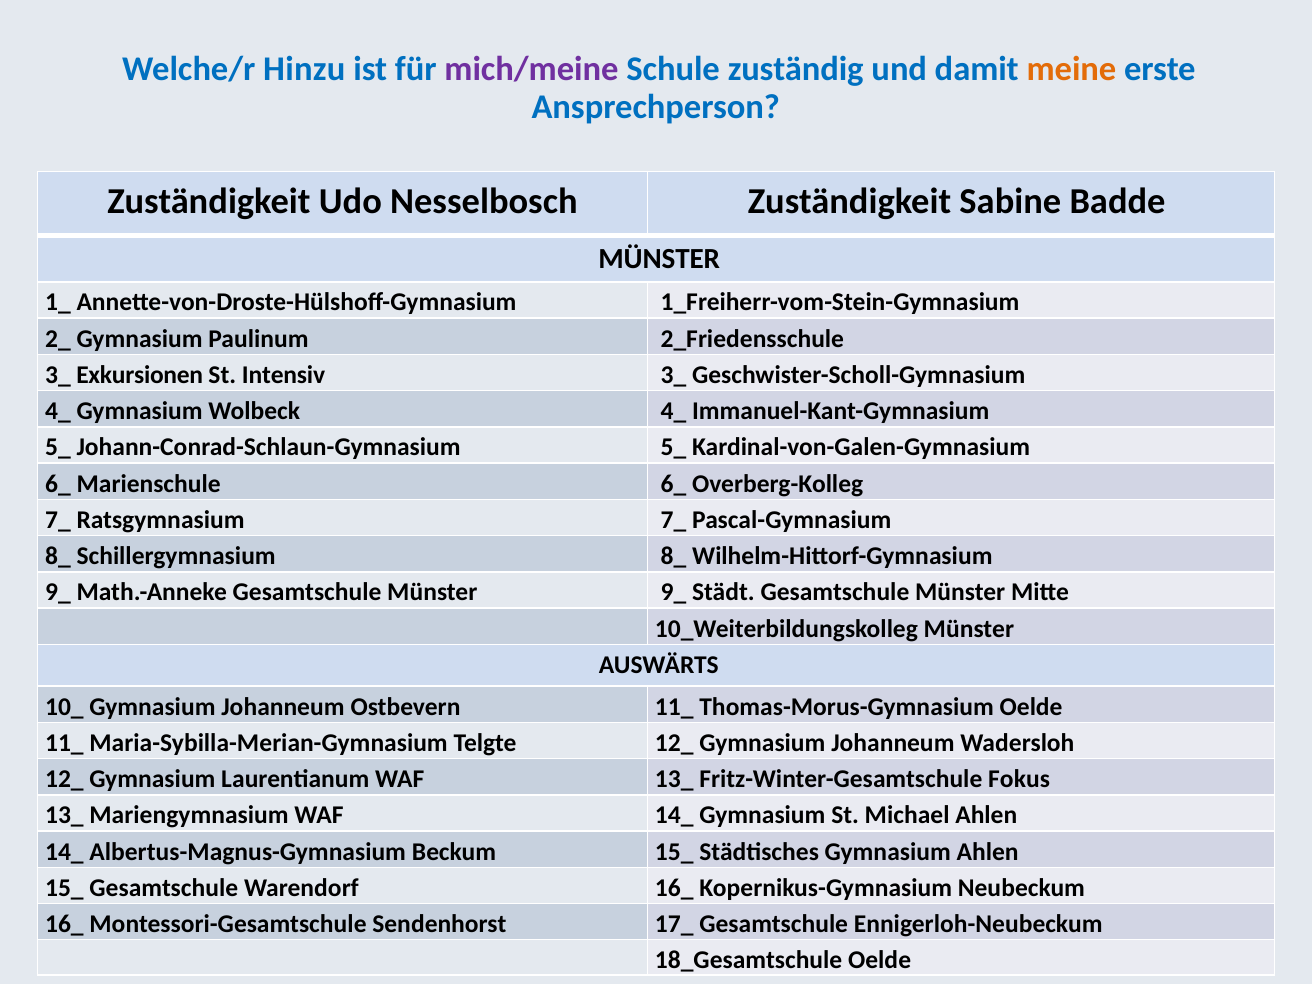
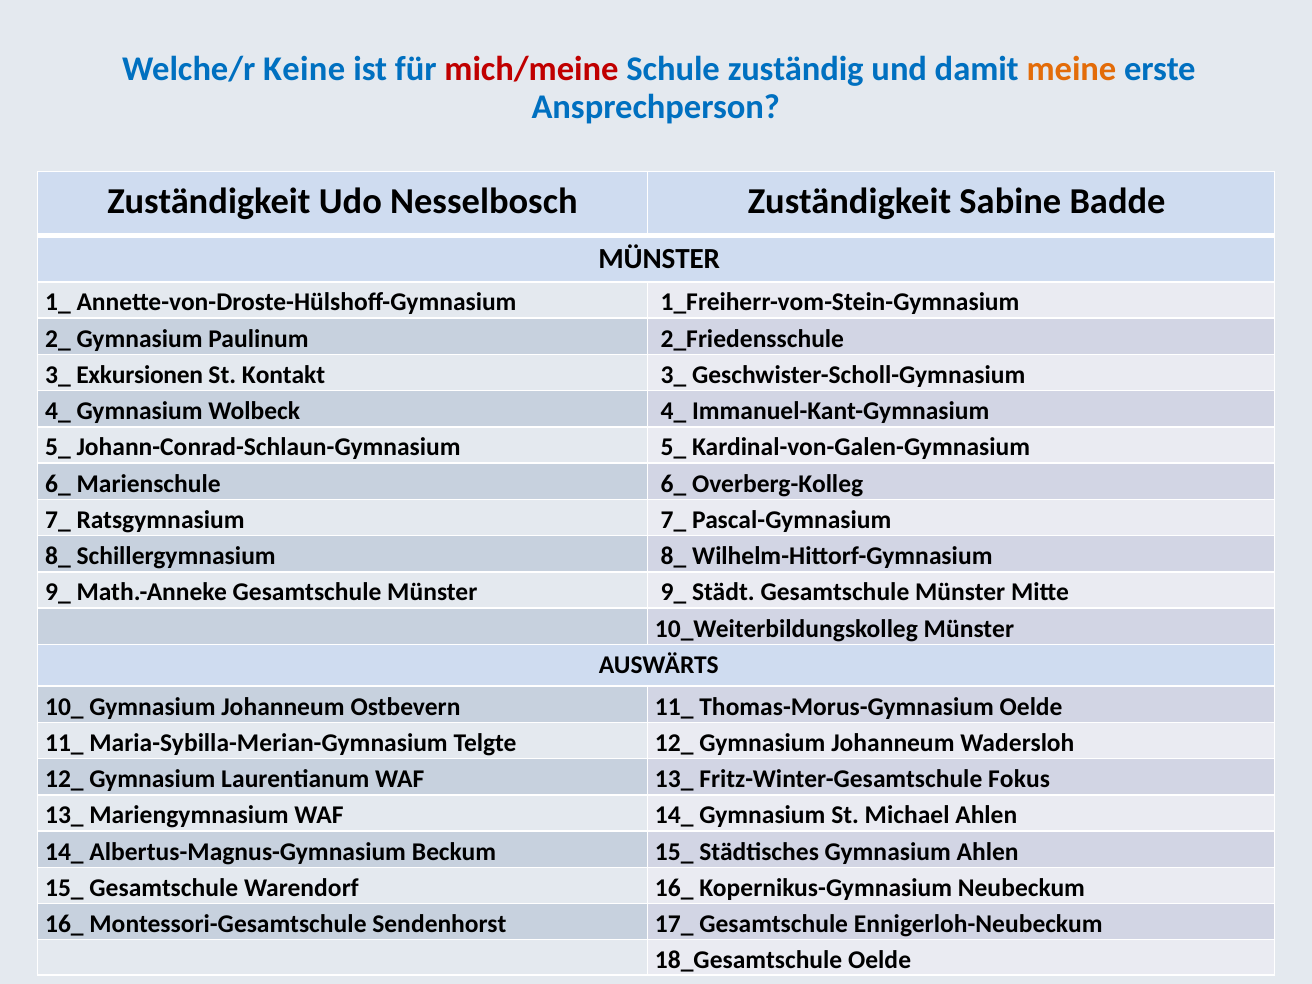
Hinzu: Hinzu -> Keine
mich/meine colour: purple -> red
Intensiv: Intensiv -> Kontakt
